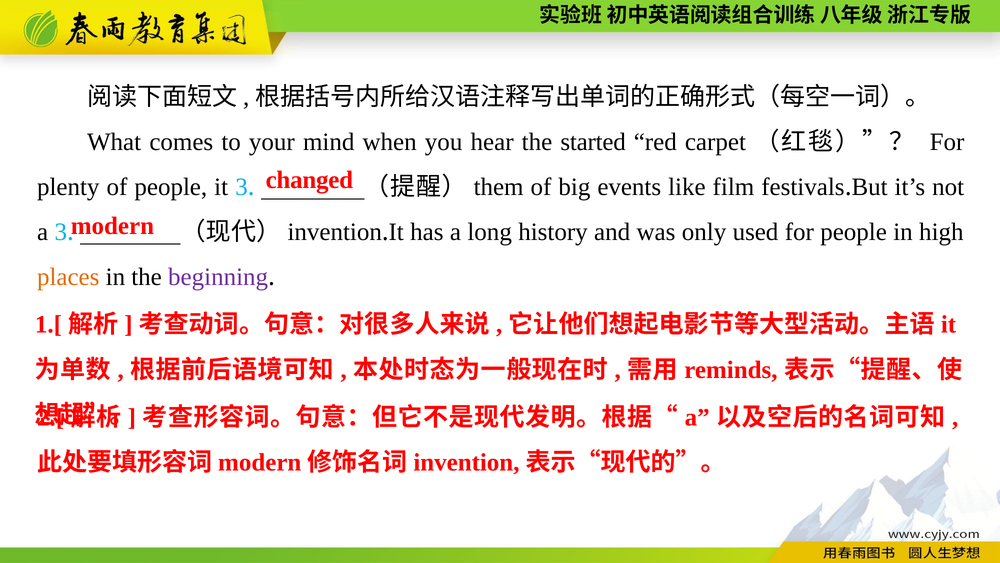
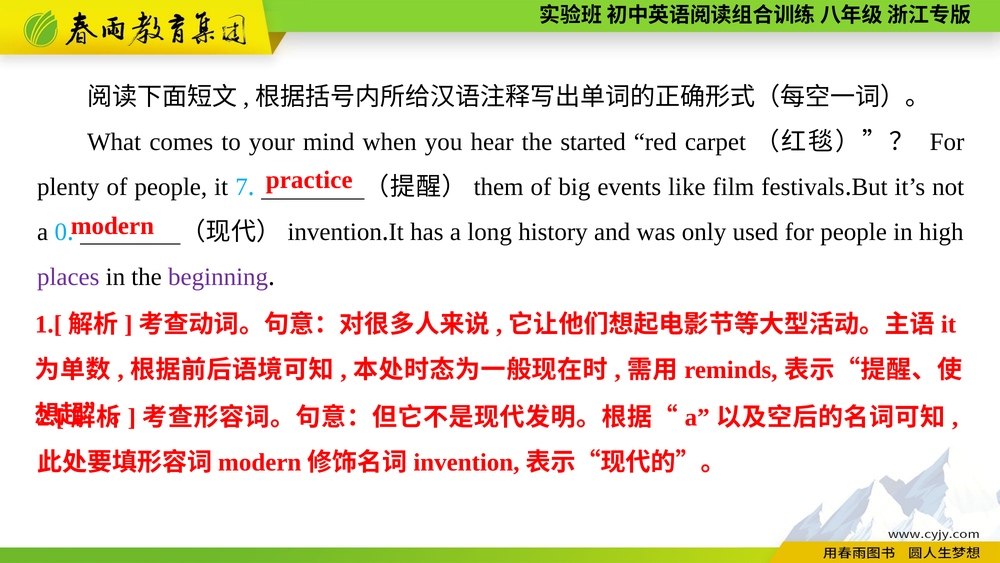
changed: changed -> practice
it 3: 3 -> 7
a 3: 3 -> 0
places colour: orange -> purple
